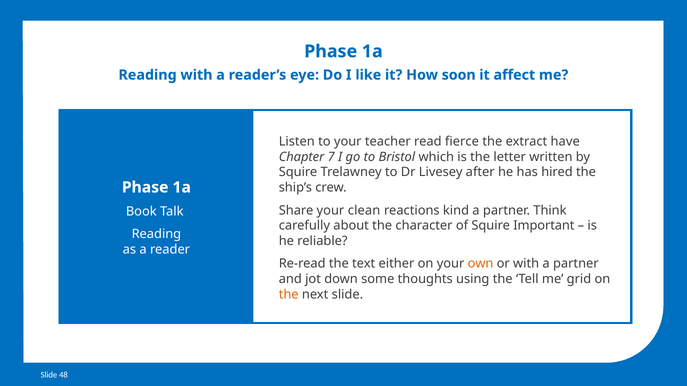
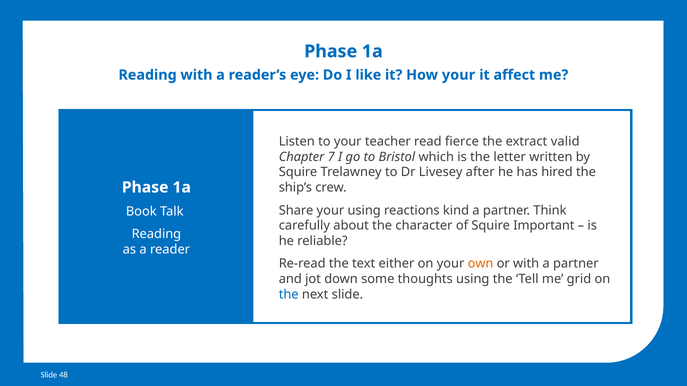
How soon: soon -> your
have: have -> valid
your clean: clean -> using
the at (289, 295) colour: orange -> blue
